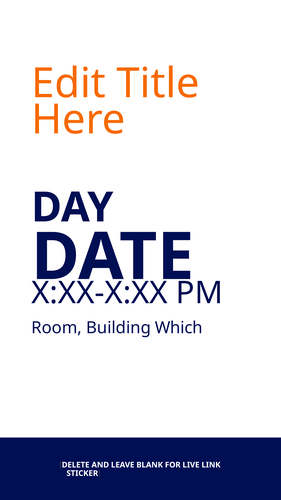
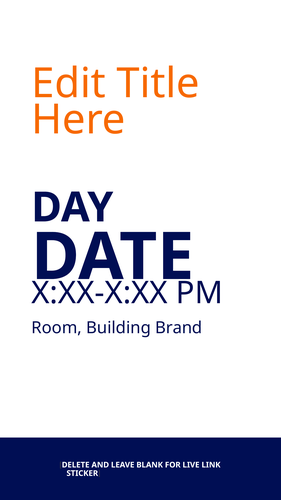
Which: Which -> Brand
